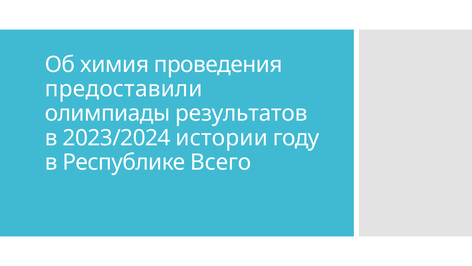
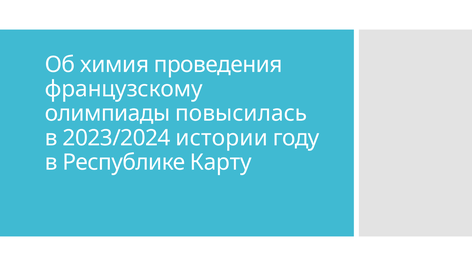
предоставили: предоставили -> французскому
результатов: результатов -> повысилась
Всего: Всего -> Карту
